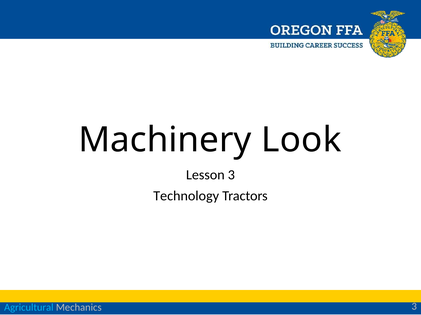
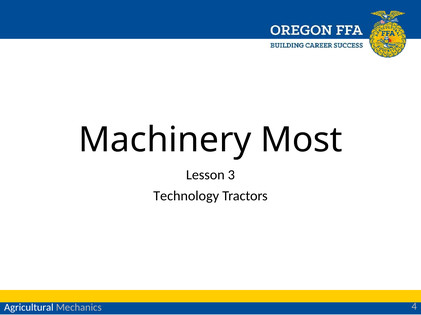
Look: Look -> Most
Agricultural colour: light blue -> white
Mechanics 3: 3 -> 4
